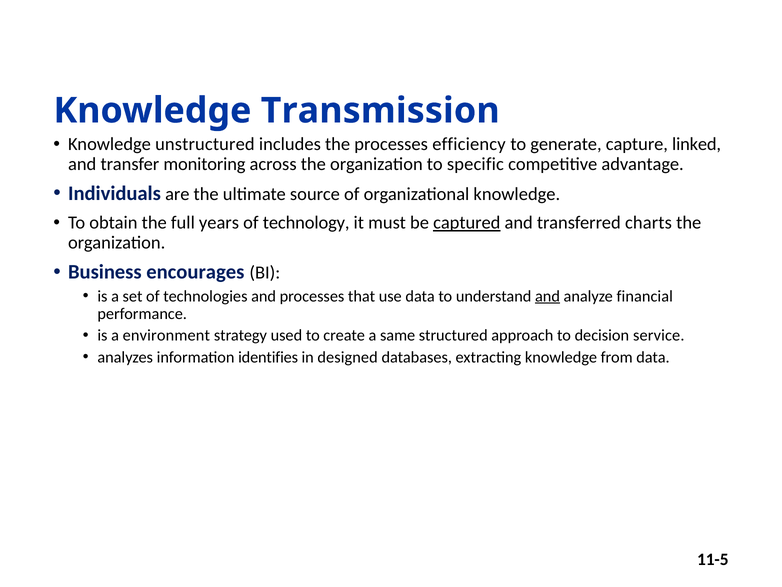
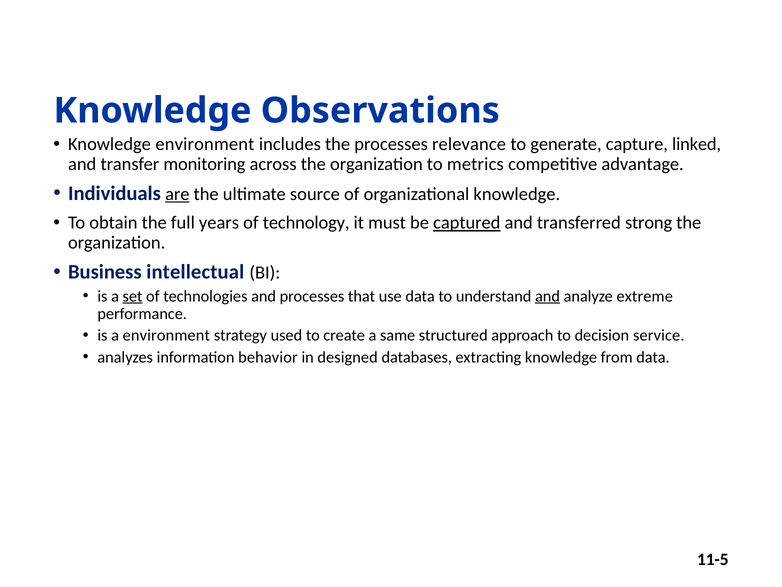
Transmission: Transmission -> Observations
Knowledge unstructured: unstructured -> environment
efficiency: efficiency -> relevance
specific: specific -> metrics
are underline: none -> present
charts: charts -> strong
encourages: encourages -> intellectual
set underline: none -> present
financial: financial -> extreme
identifies: identifies -> behavior
